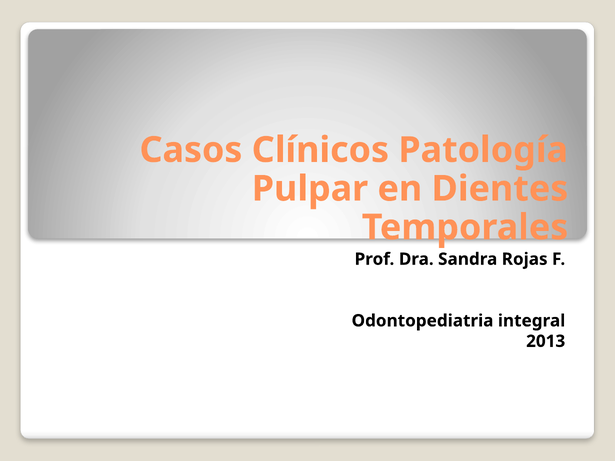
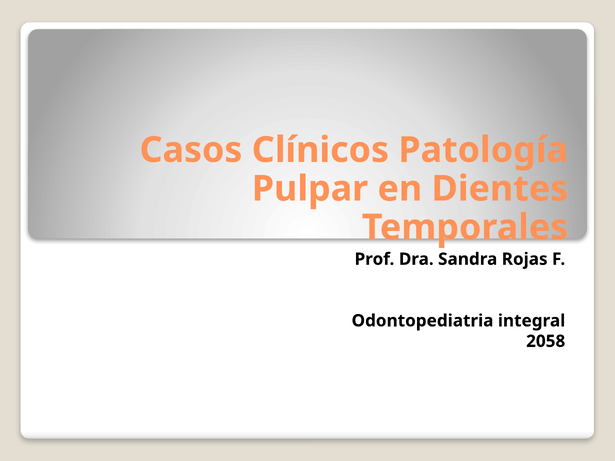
2013: 2013 -> 2058
